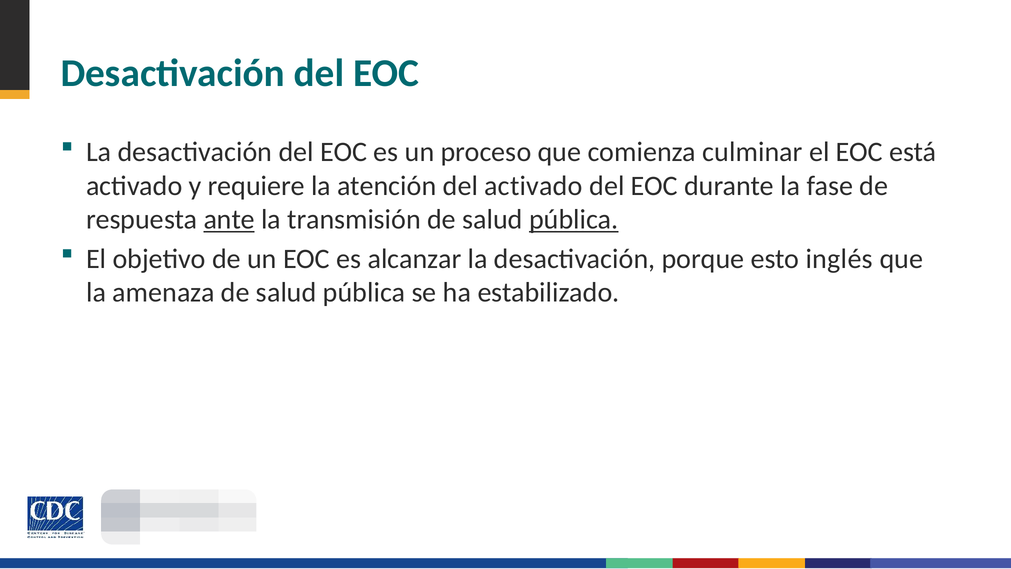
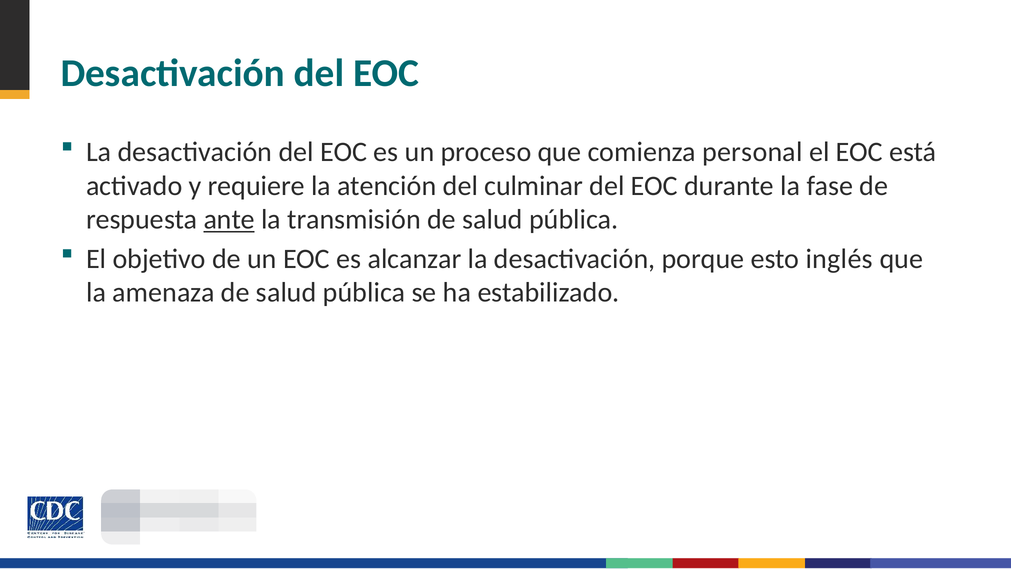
culminar: culminar -> personal
del activado: activado -> culminar
pública at (574, 219) underline: present -> none
